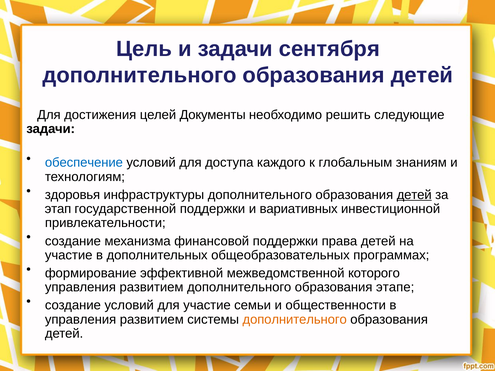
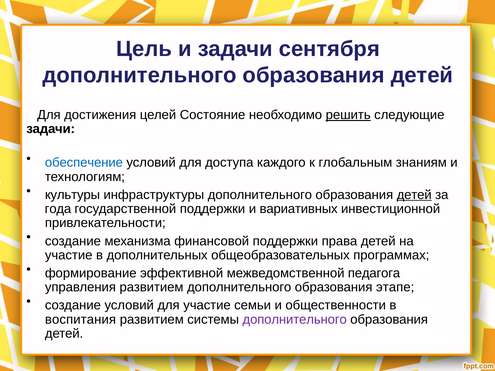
Документы: Документы -> Состояние
решить underline: none -> present
здоровья: здоровья -> культуры
этап: этап -> года
которого: которого -> педагога
управления at (81, 320): управления -> воспитания
дополнительного at (295, 320) colour: orange -> purple
